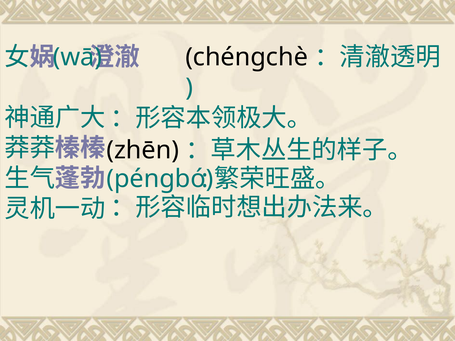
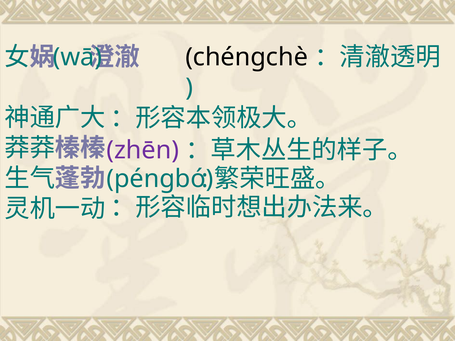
zhēn colour: black -> purple
